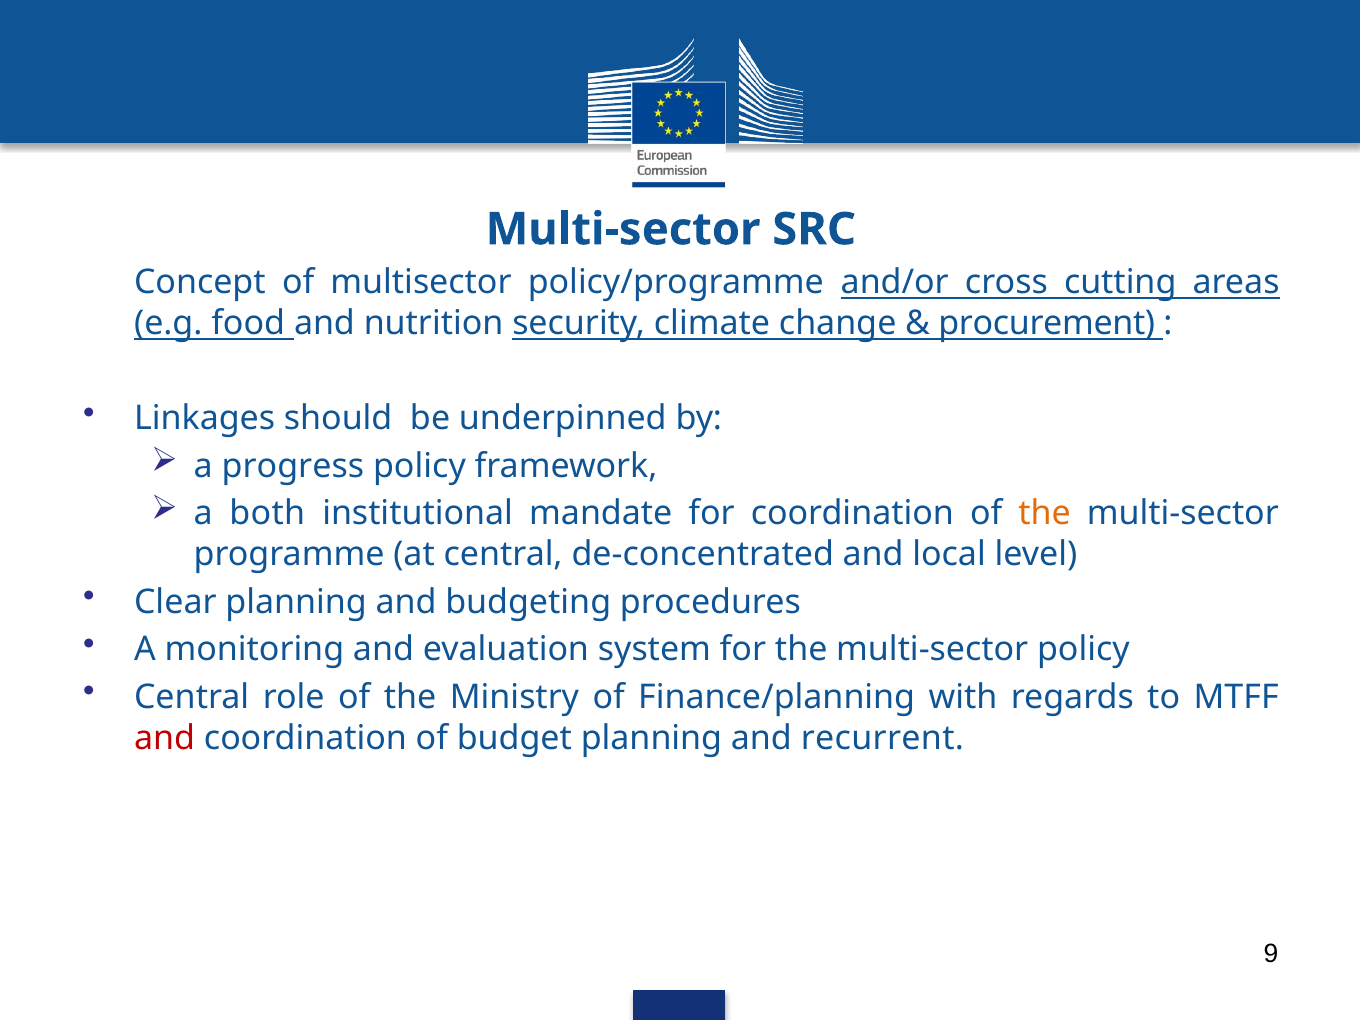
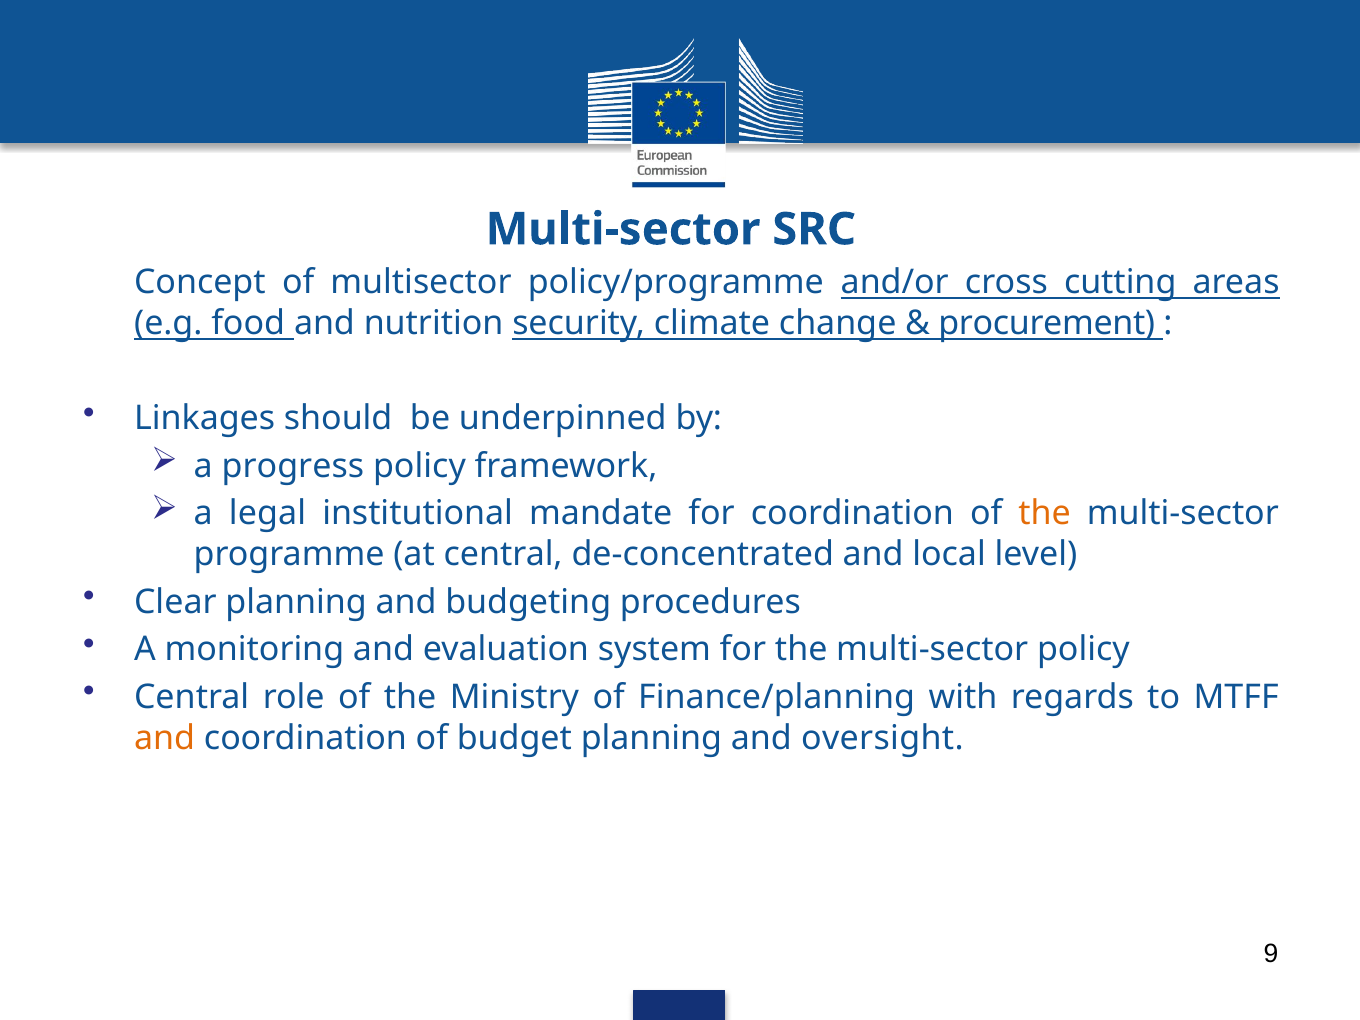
both: both -> legal
and at (165, 738) colour: red -> orange
recurrent: recurrent -> oversight
